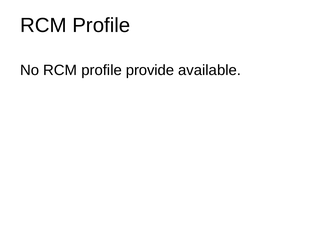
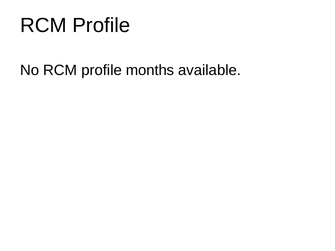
provide: provide -> months
